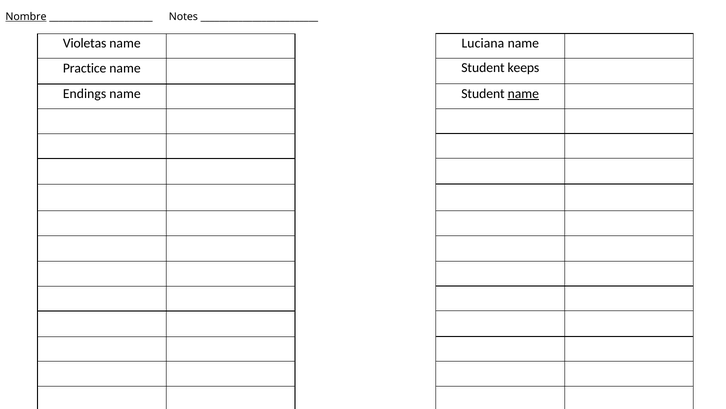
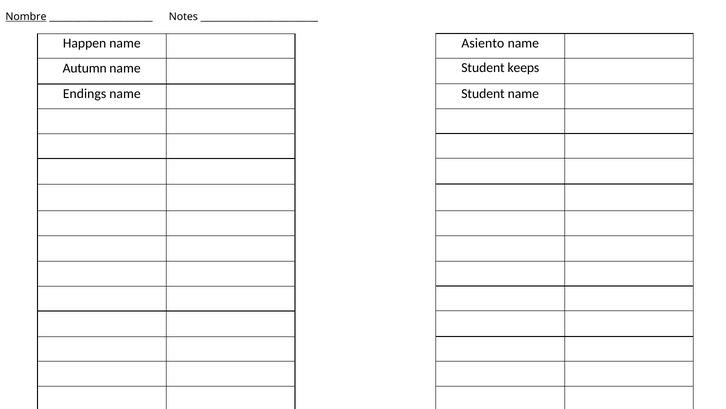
Luciana: Luciana -> Asiento
Violetas: Violetas -> Happen
Practice: Practice -> Autumn
name at (523, 93) underline: present -> none
